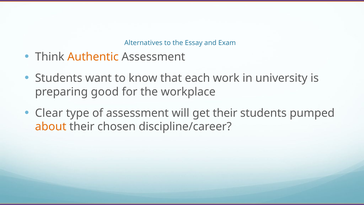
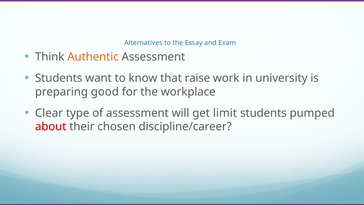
each: each -> raise
get their: their -> limit
about colour: orange -> red
